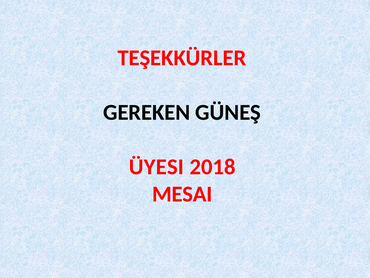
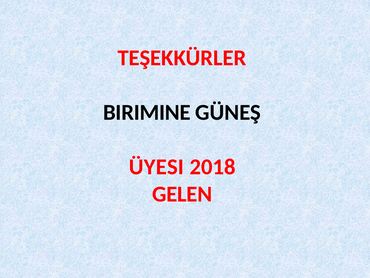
GEREKEN: GEREKEN -> BIRIMINE
MESAI: MESAI -> GELEN
